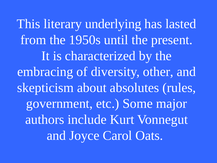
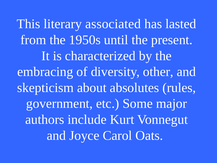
underlying: underlying -> associated
